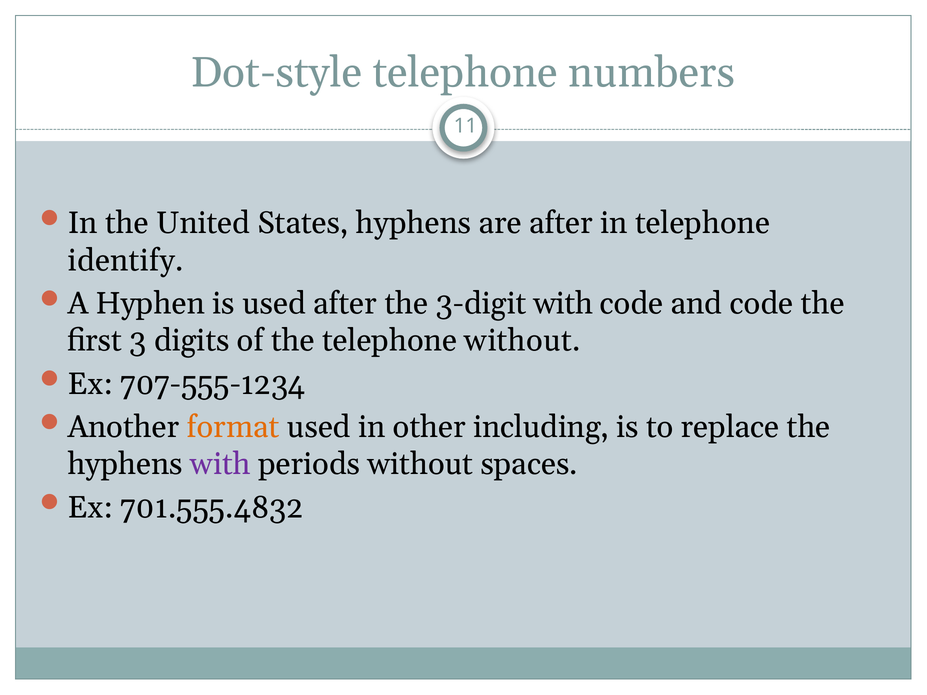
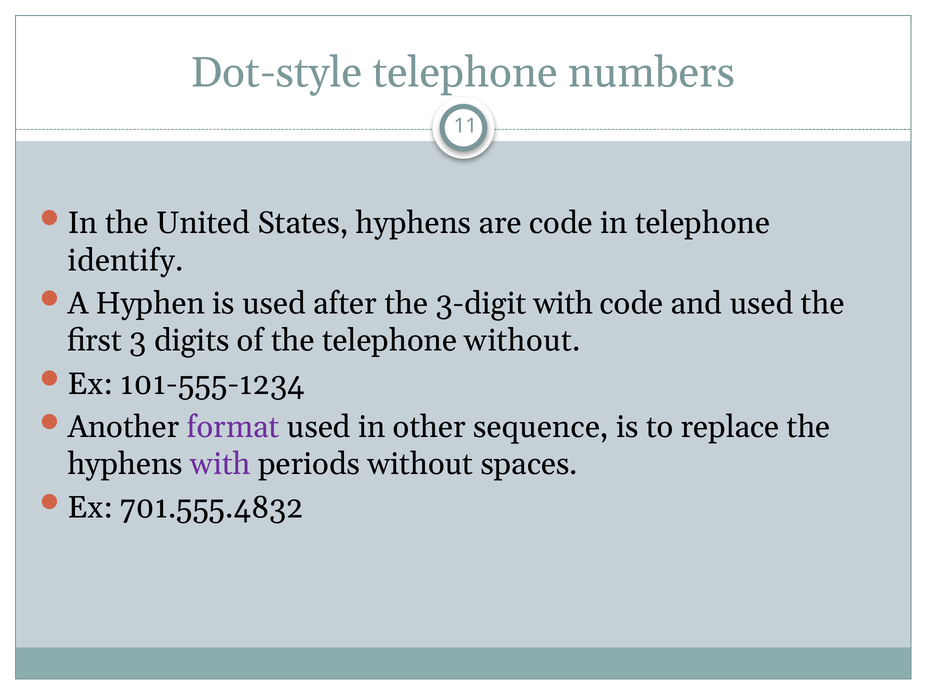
are after: after -> code
and code: code -> used
707-555-1234: 707-555-1234 -> 101-555-1234
format colour: orange -> purple
including: including -> sequence
